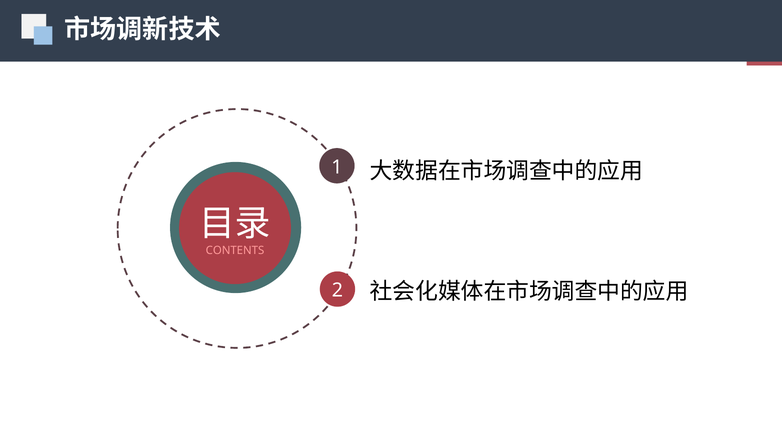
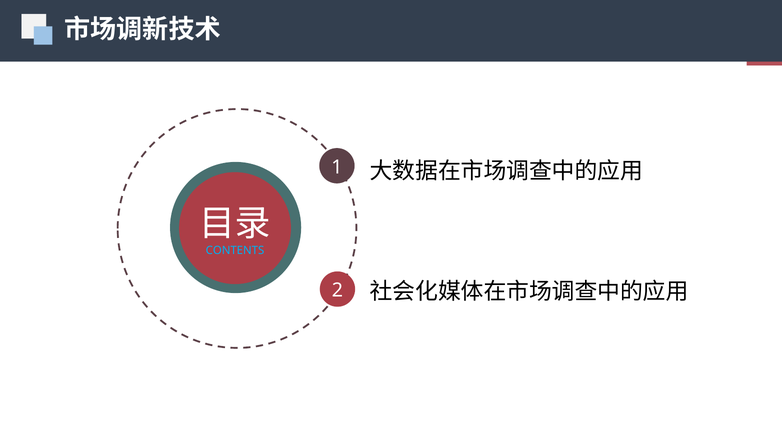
CONTENTS colour: pink -> light blue
